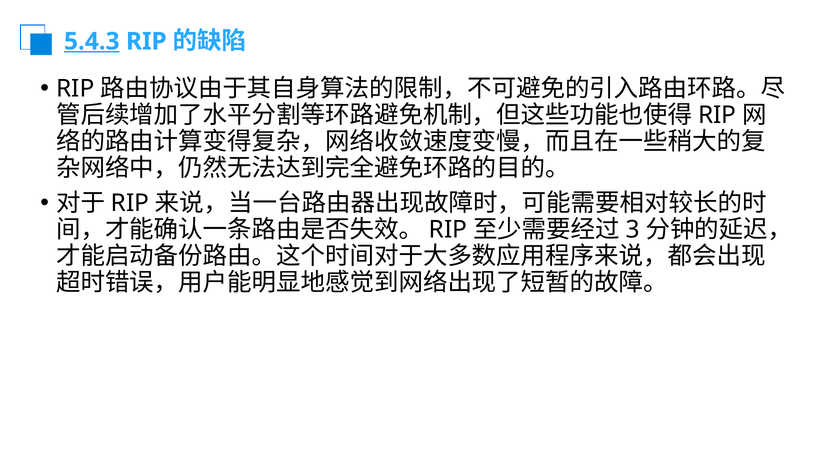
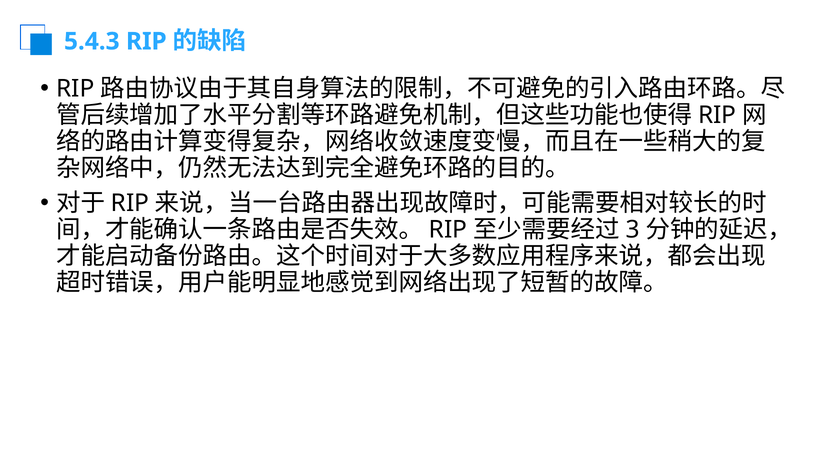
5.4.3 underline: present -> none
